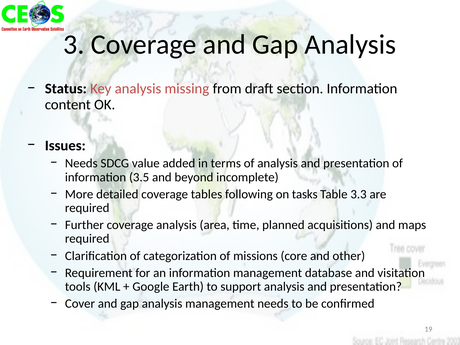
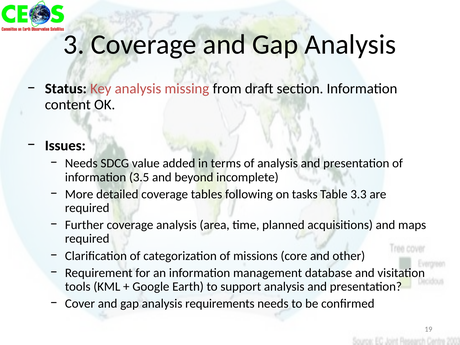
analysis management: management -> requirements
